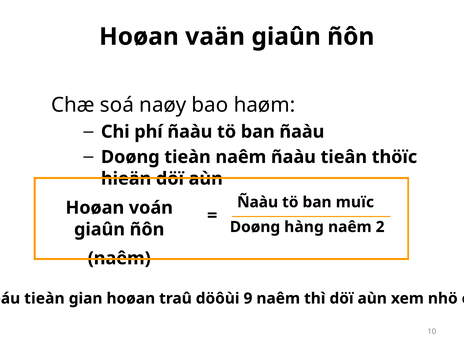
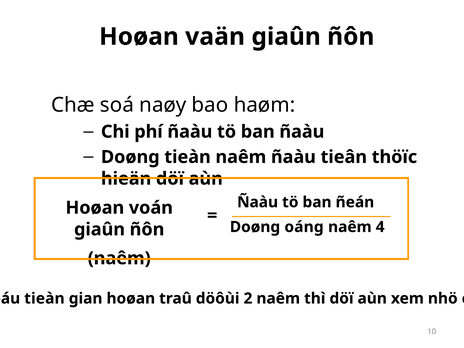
muïc: muïc -> ñeán
hàng: hàng -> oáng
2: 2 -> 4
9: 9 -> 2
